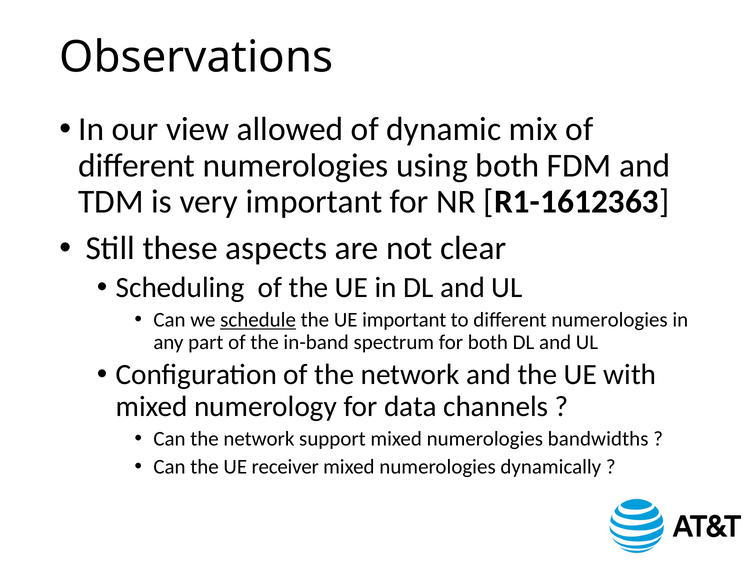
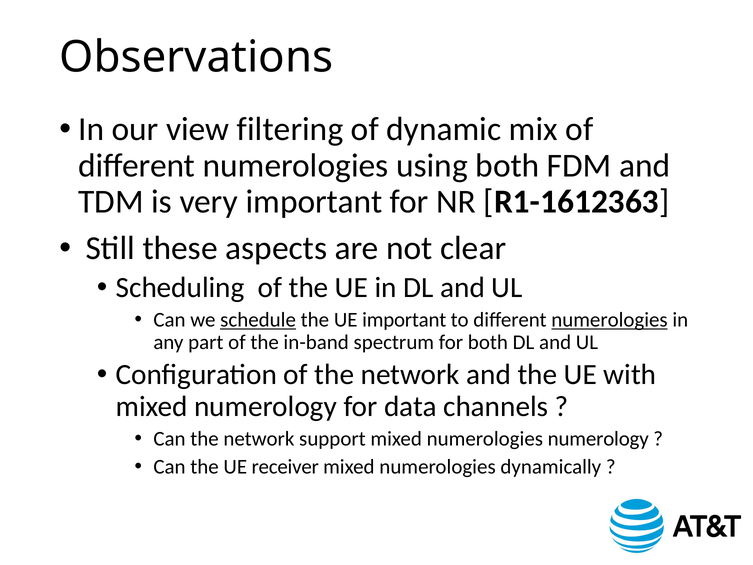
allowed: allowed -> filtering
numerologies at (610, 320) underline: none -> present
numerologies bandwidths: bandwidths -> numerology
